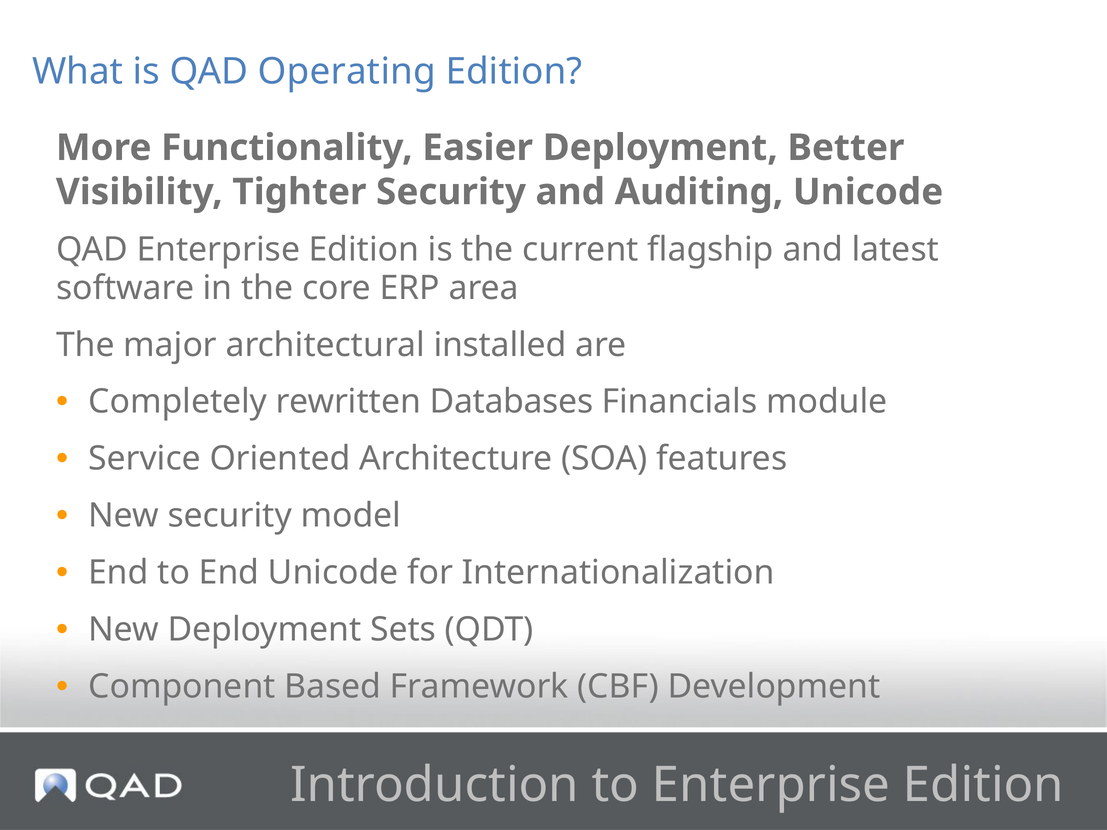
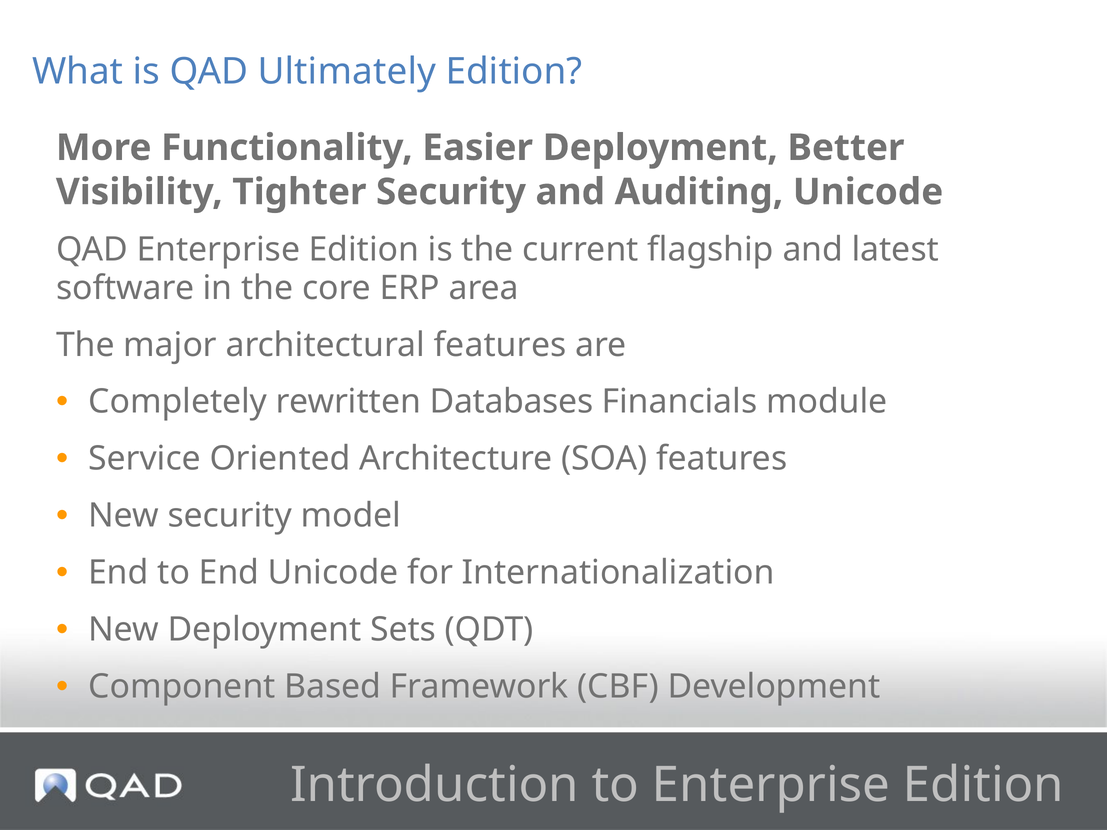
Operating: Operating -> Ultimately
architectural installed: installed -> features
